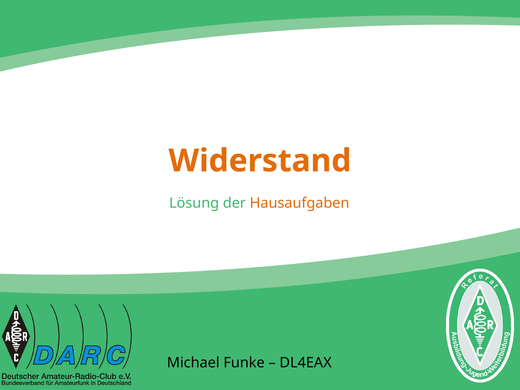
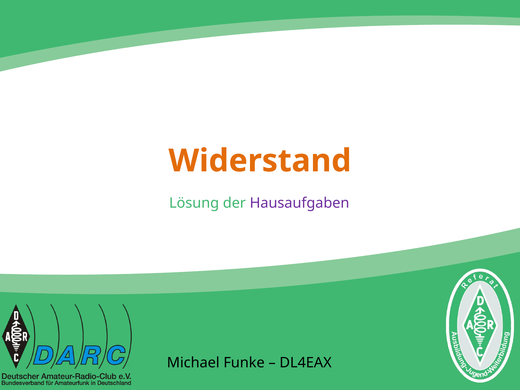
Hausaufgaben colour: orange -> purple
